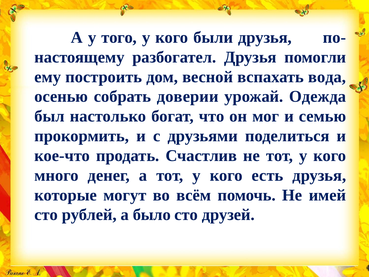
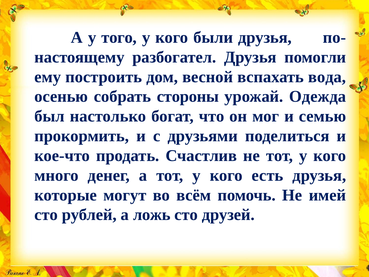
доверии: доверии -> стороны
было: было -> ложь
